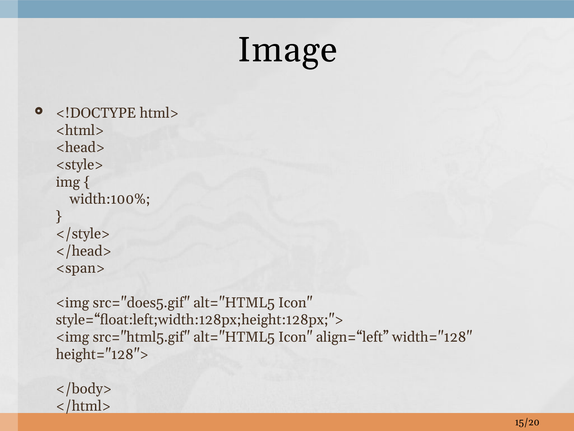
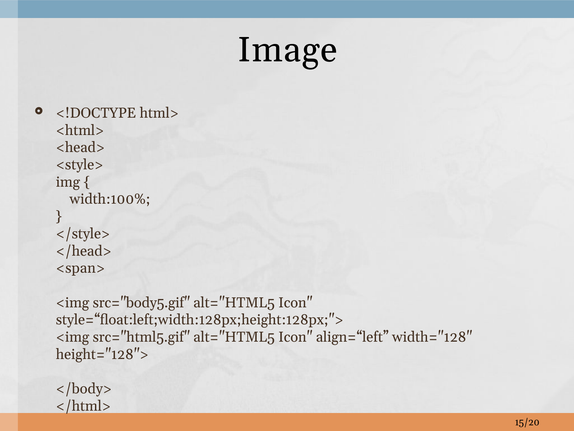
src="does5.gif: src="does5.gif -> src="body5.gif
